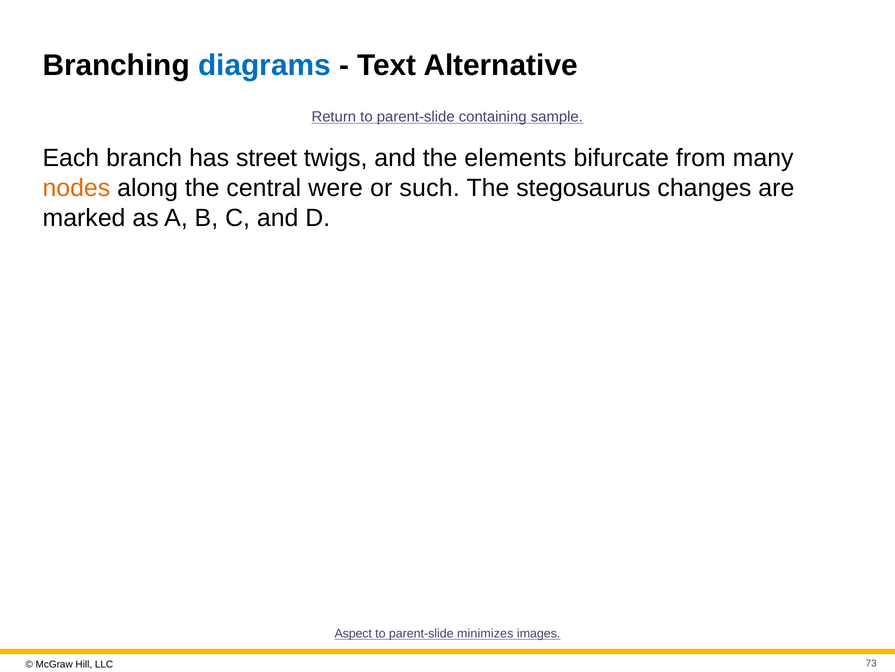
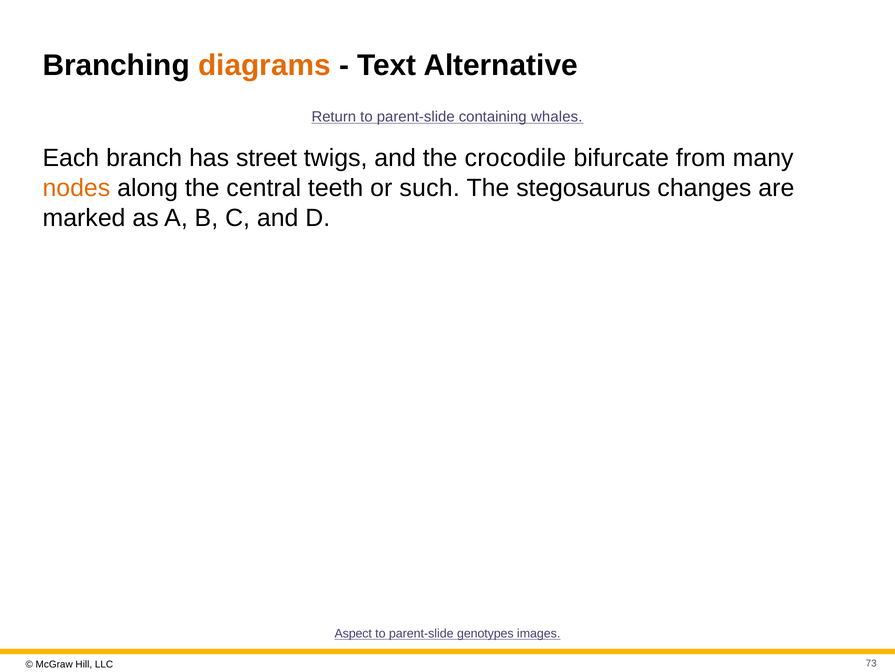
diagrams colour: blue -> orange
sample: sample -> whales
elements: elements -> crocodile
were: were -> teeth
minimizes: minimizes -> genotypes
